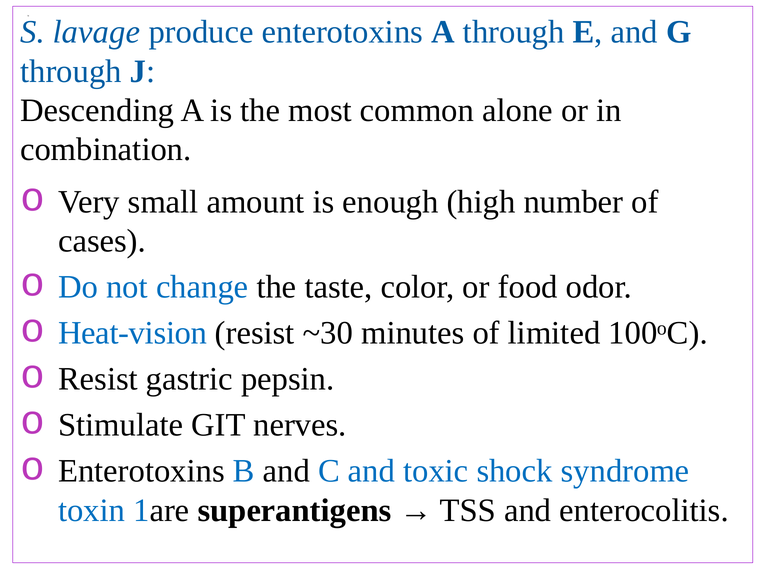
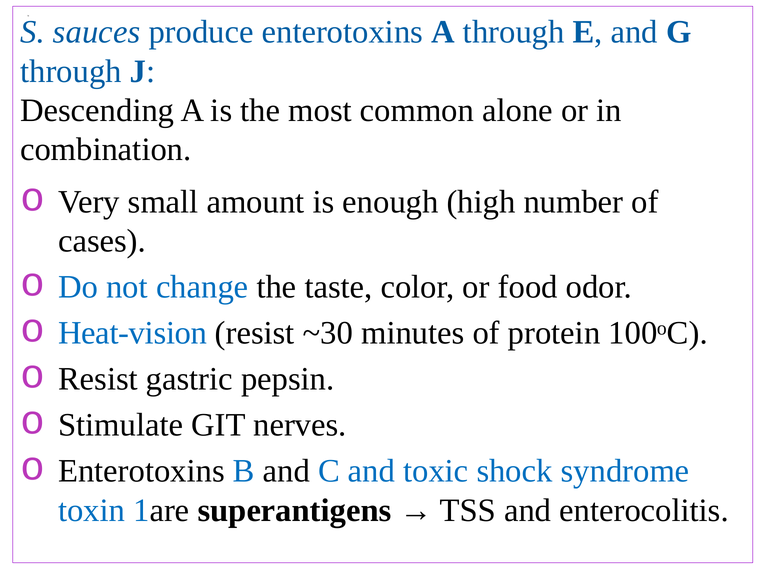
lavage: lavage -> sauces
limited: limited -> protein
